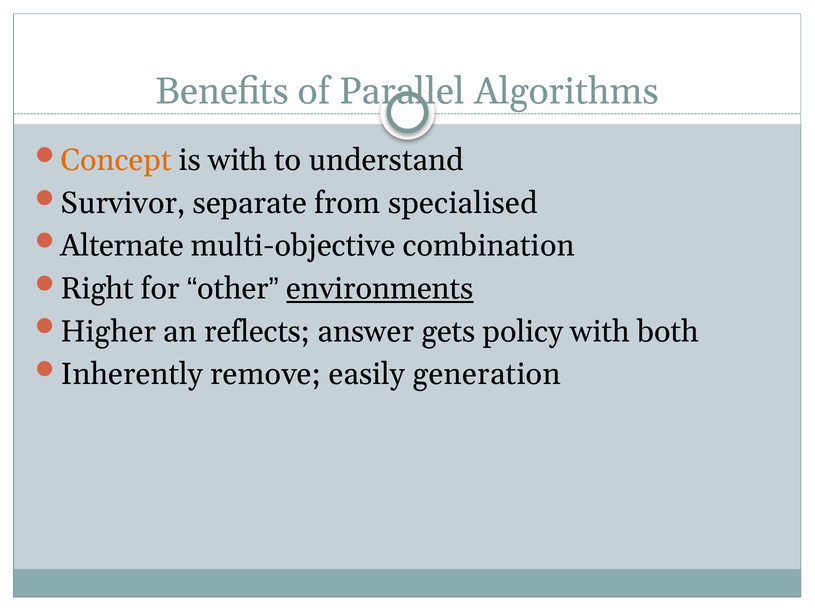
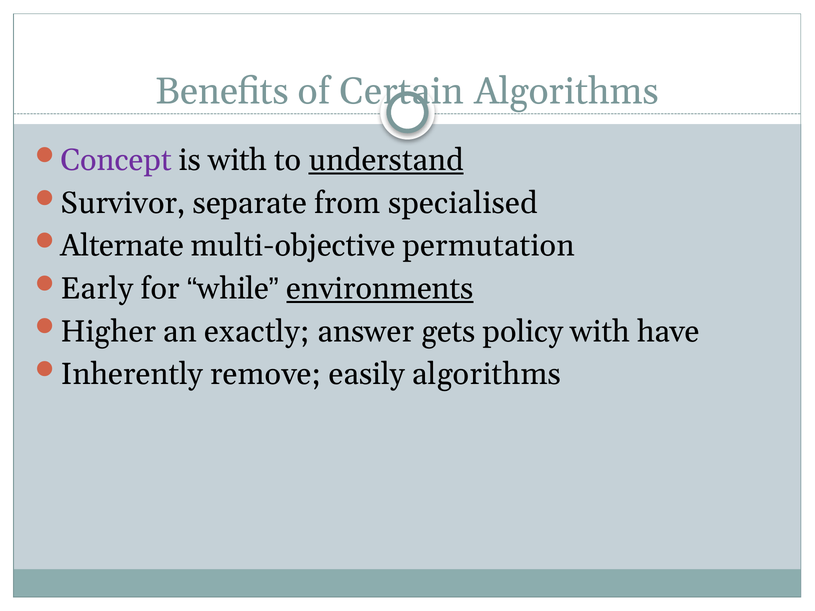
Parallel: Parallel -> Certain
Concept colour: orange -> purple
understand underline: none -> present
combination: combination -> permutation
Right: Right -> Early
other: other -> while
reflects: reflects -> exactly
both: both -> have
easily generation: generation -> algorithms
